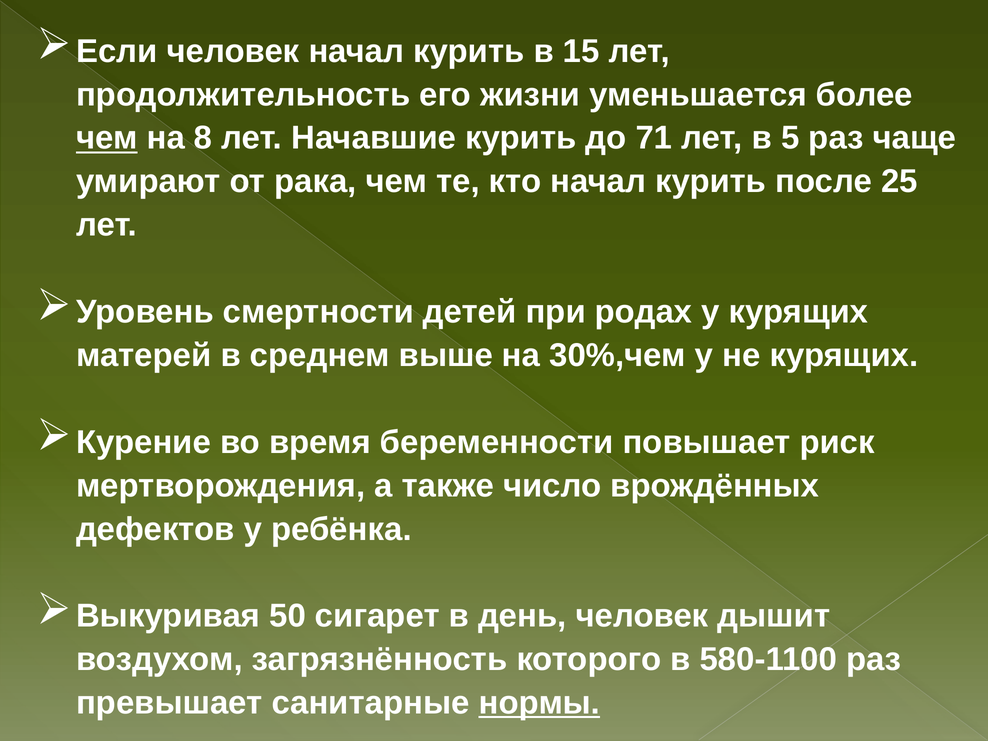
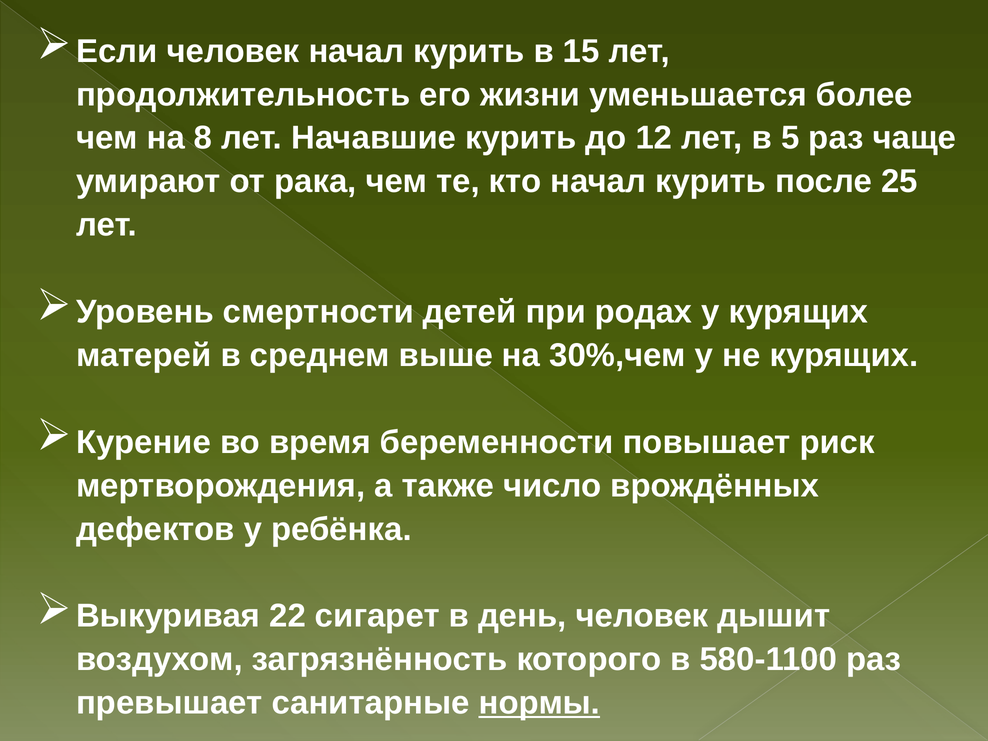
чем at (107, 138) underline: present -> none
71: 71 -> 12
50: 50 -> 22
